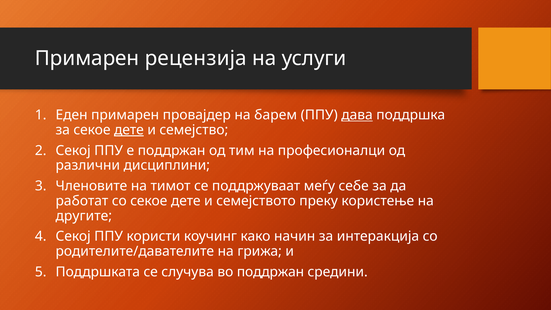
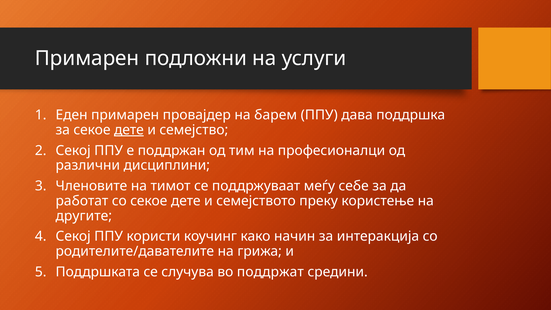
рецензија: рецензија -> подложни
дава underline: present -> none
во поддржан: поддржан -> поддржат
